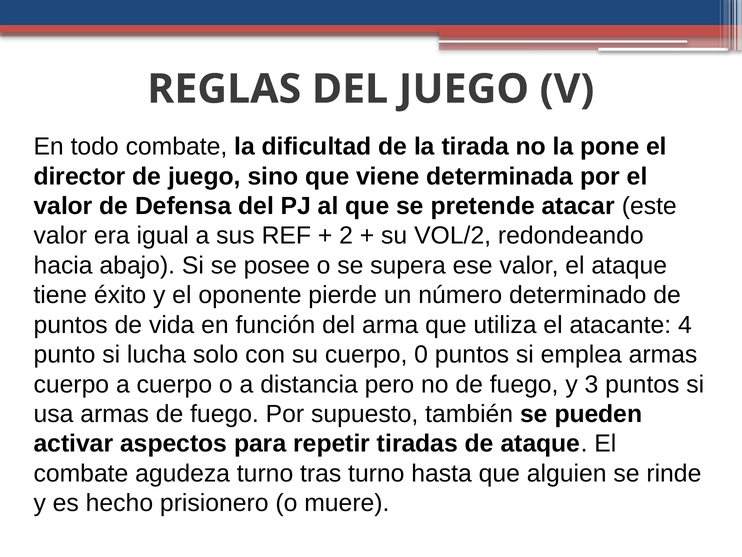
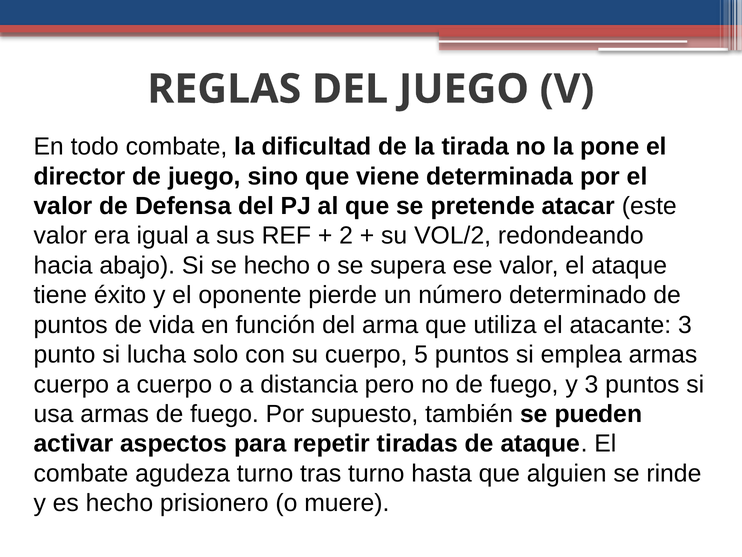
se posee: posee -> hecho
atacante 4: 4 -> 3
0: 0 -> 5
